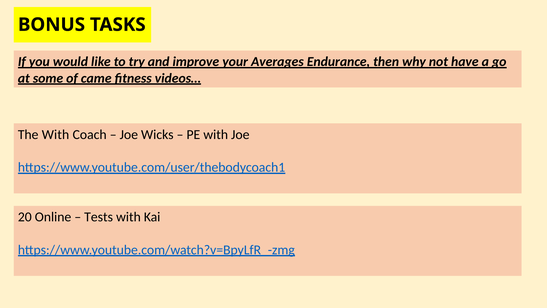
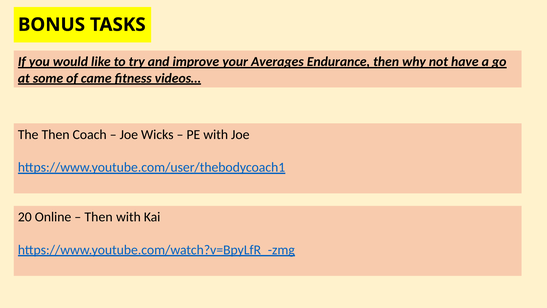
The With: With -> Then
Tests at (99, 217): Tests -> Then
